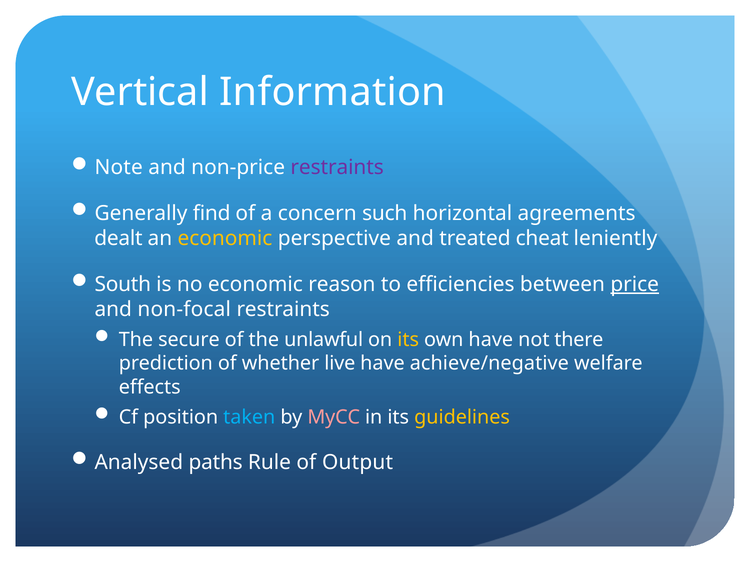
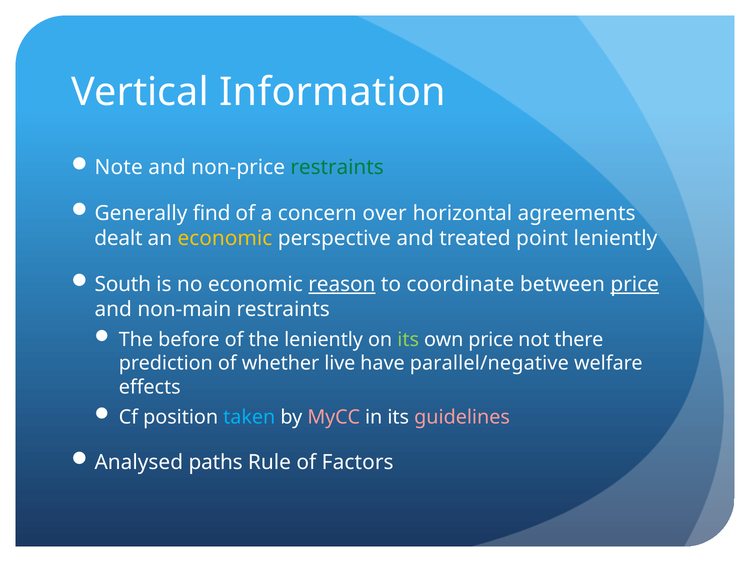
restraints at (337, 168) colour: purple -> green
such: such -> over
cheat: cheat -> point
reason underline: none -> present
efficiencies: efficiencies -> coordinate
non-focal: non-focal -> non-main
secure: secure -> before
the unlawful: unlawful -> leniently
its at (408, 340) colour: yellow -> light green
own have: have -> price
achieve/negative: achieve/negative -> parallel/negative
guidelines colour: yellow -> pink
Output: Output -> Factors
